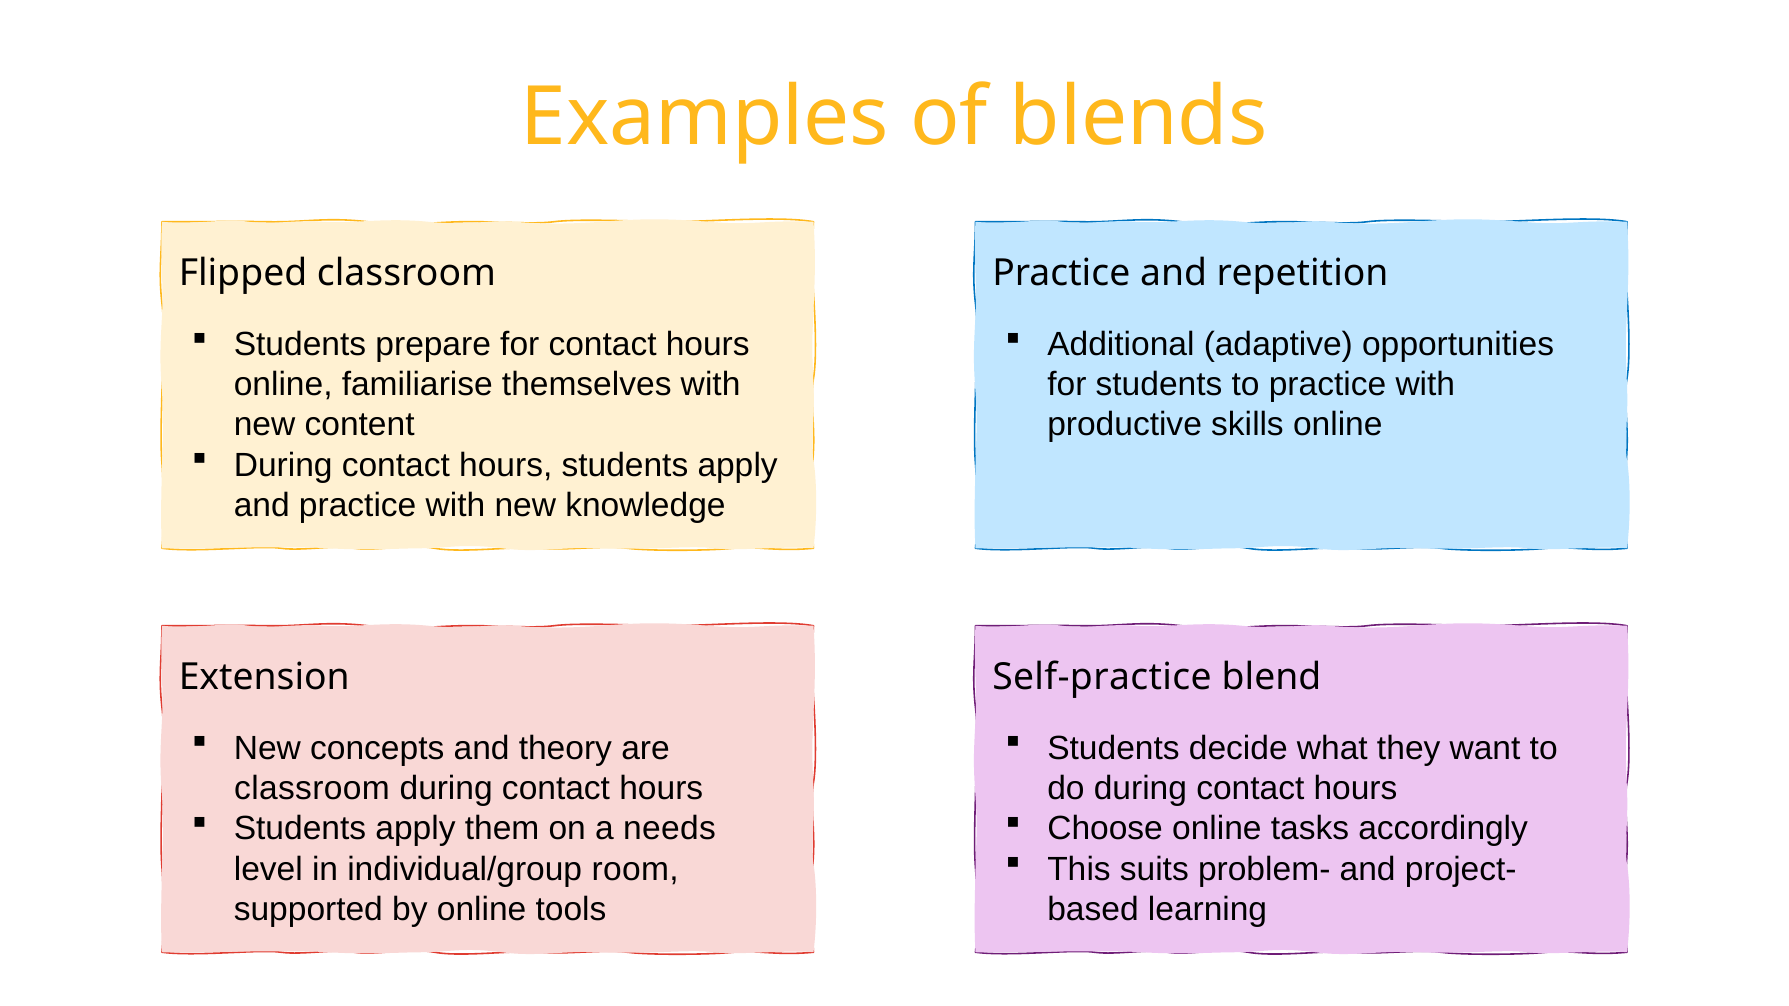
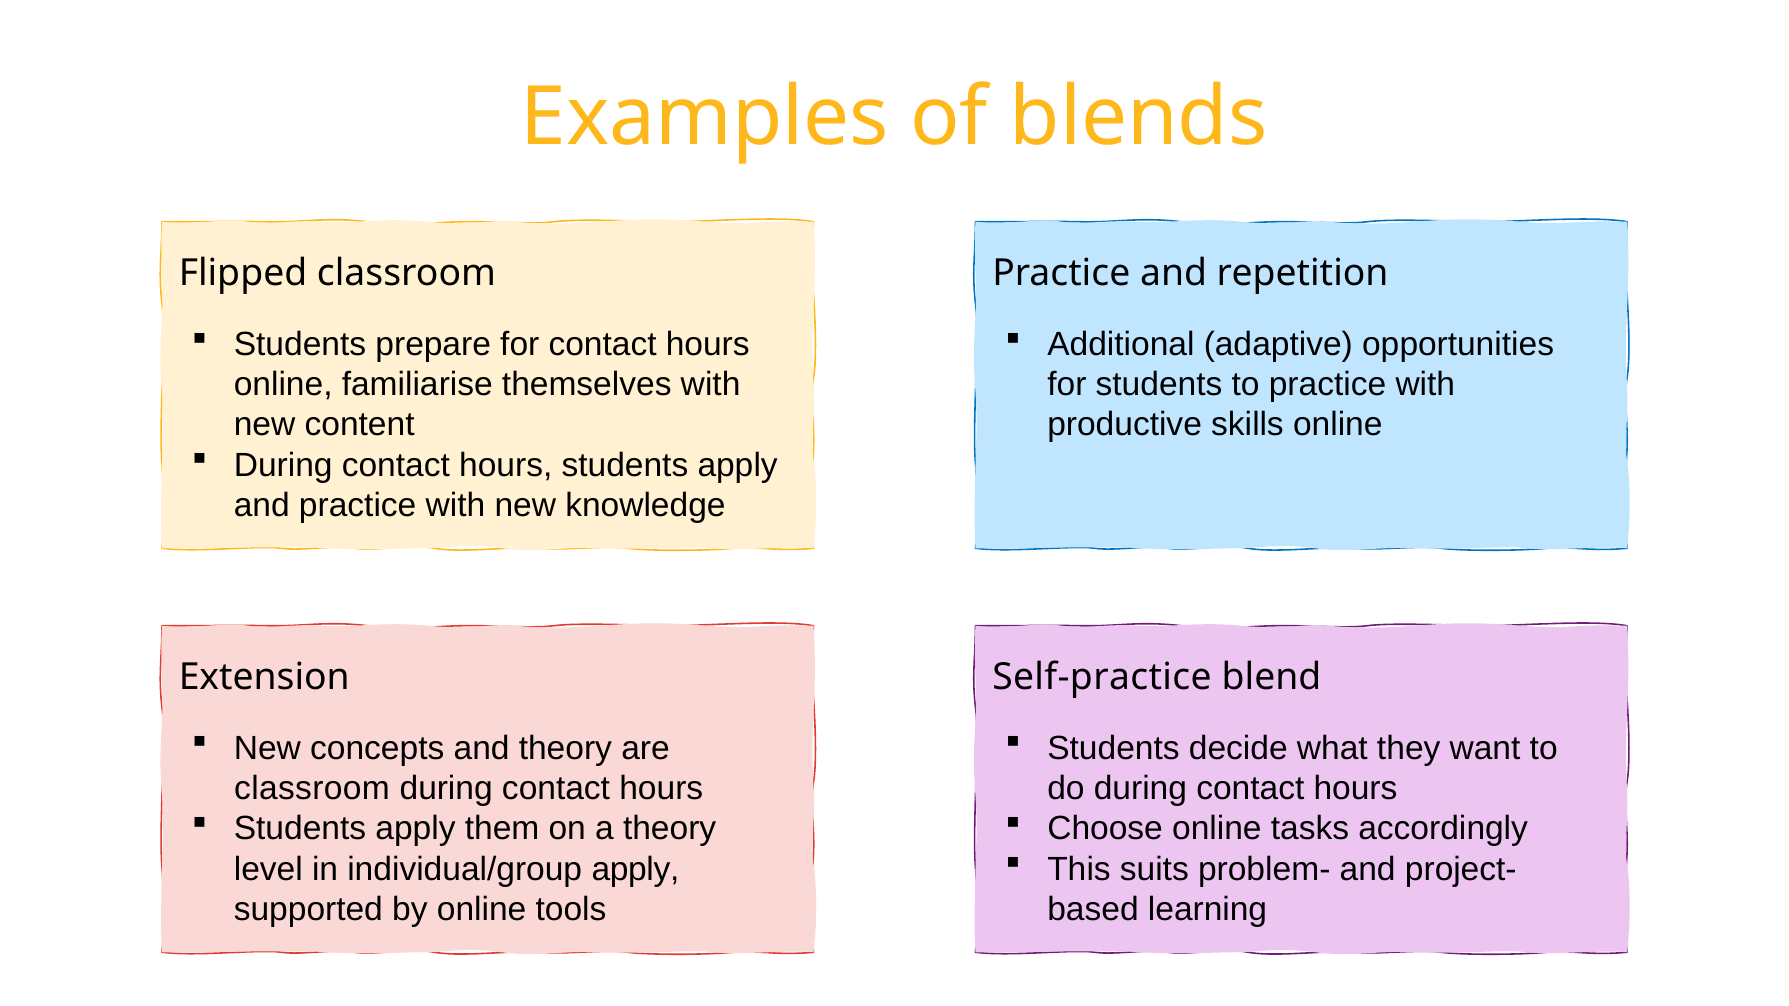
a needs: needs -> theory
individual/group room: room -> apply
